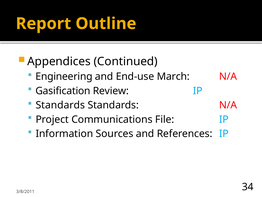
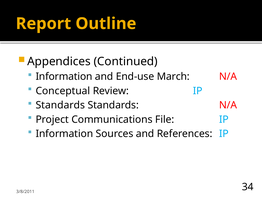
Engineering at (64, 76): Engineering -> Information
Gasification: Gasification -> Conceptual
